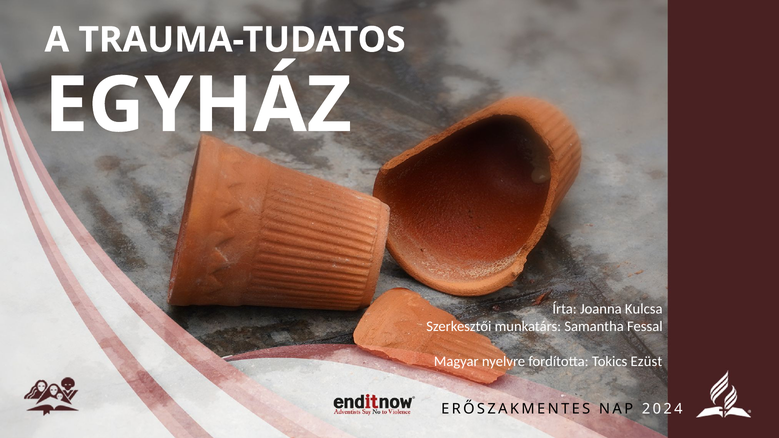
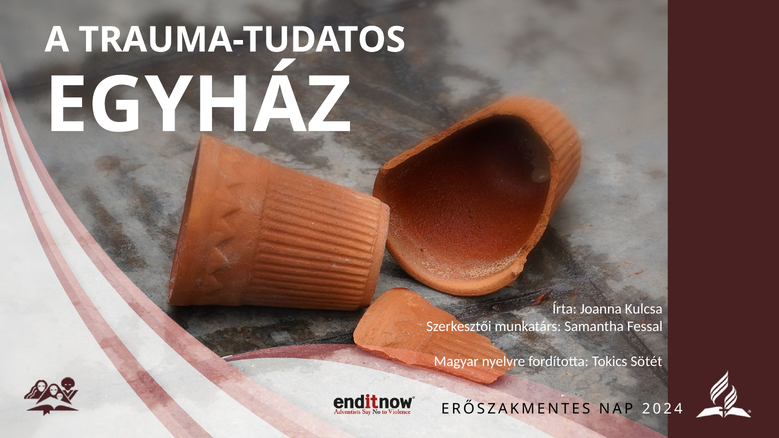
Ezüst: Ezüst -> Sötét
